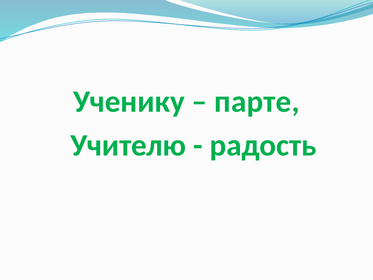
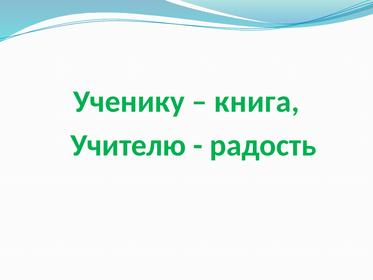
парте: парте -> книга
